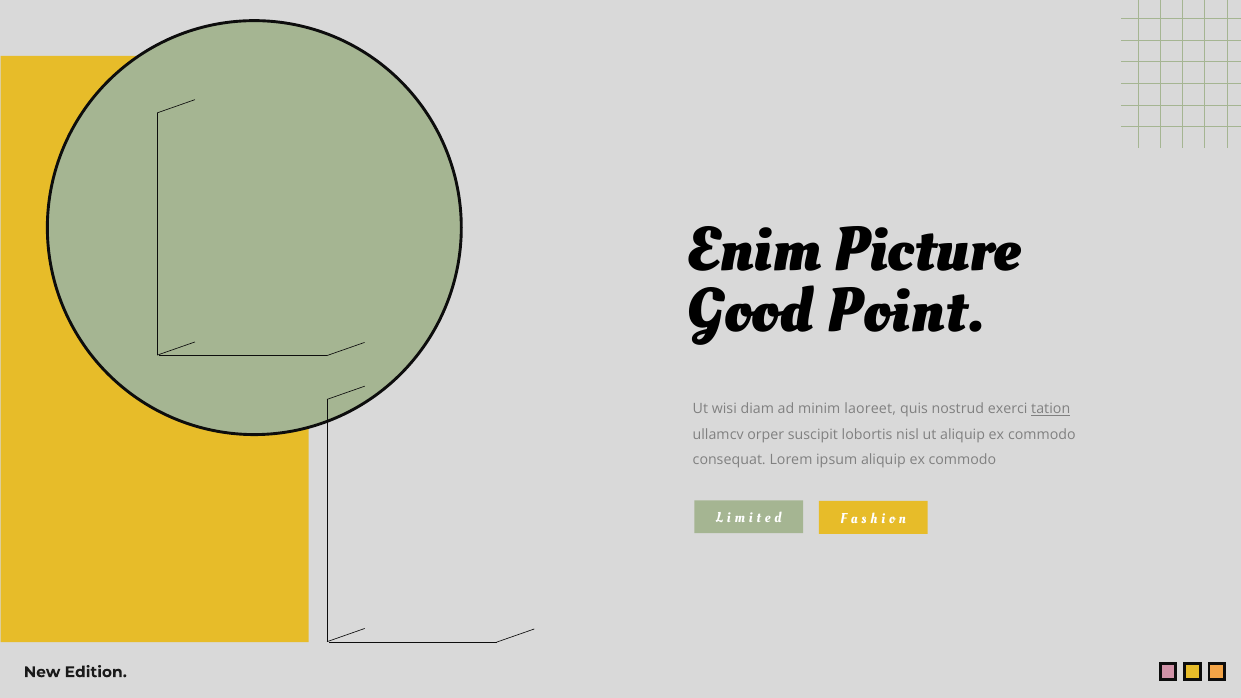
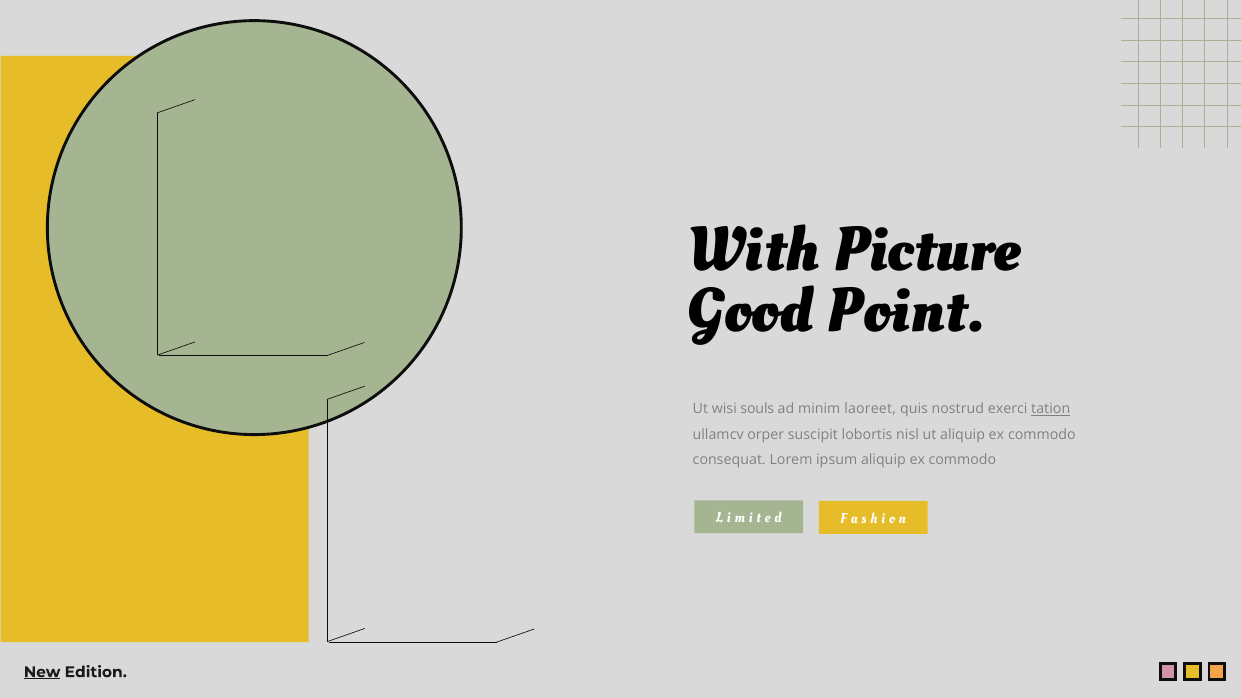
Enim: Enim -> With
diam: diam -> souls
New underline: none -> present
